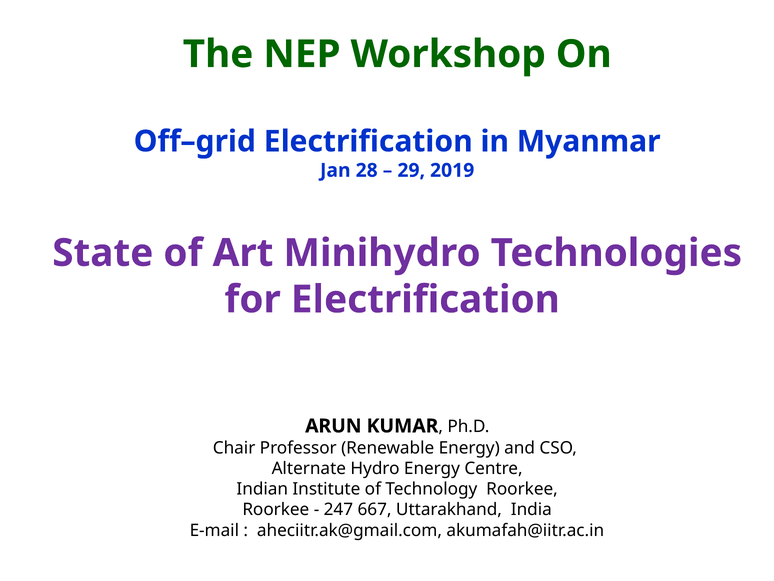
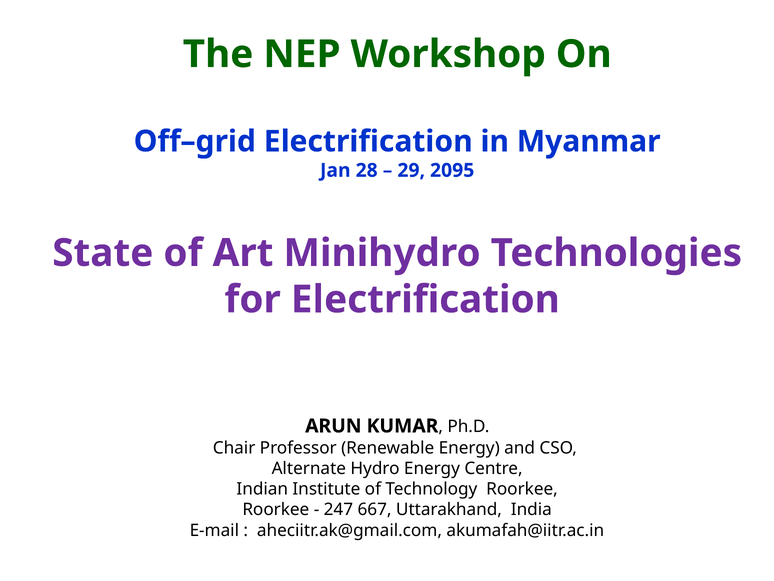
2019: 2019 -> 2095
